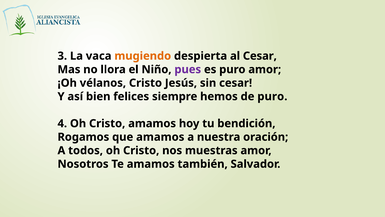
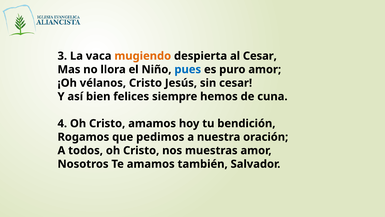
pues colour: purple -> blue
de puro: puro -> cuna
que amamos: amamos -> pedimos
